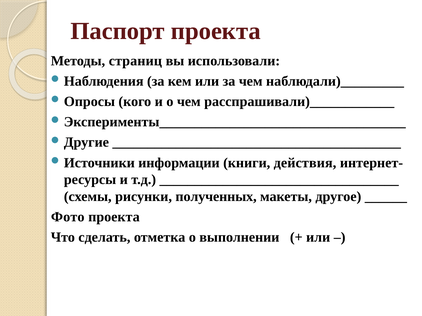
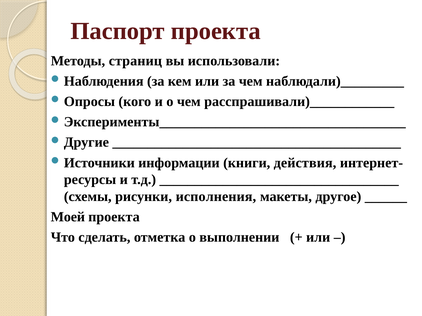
полученных: полученных -> исполнения
Фото: Фото -> Моей
